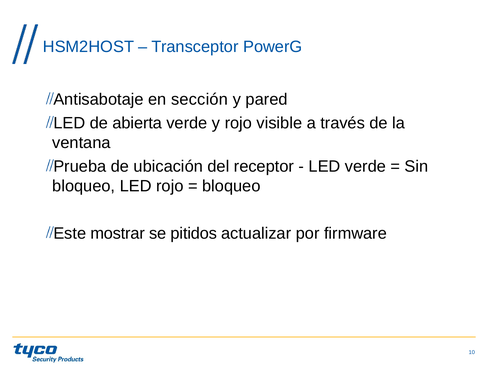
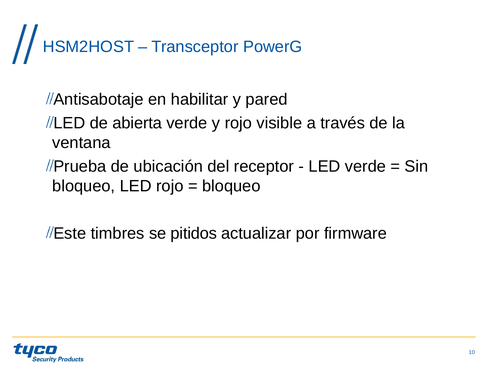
sección: sección -> habilitar
mostrar: mostrar -> timbres
